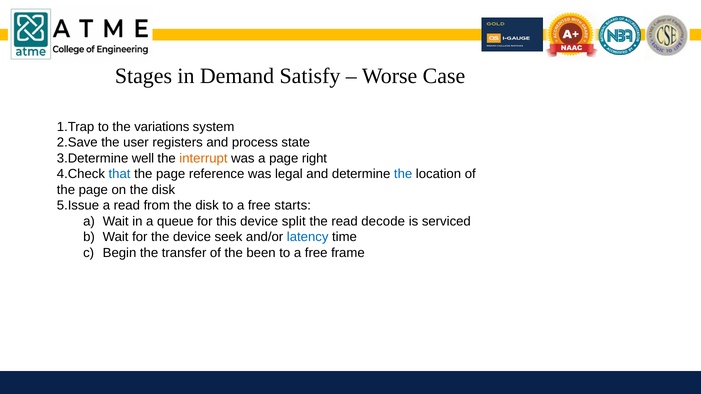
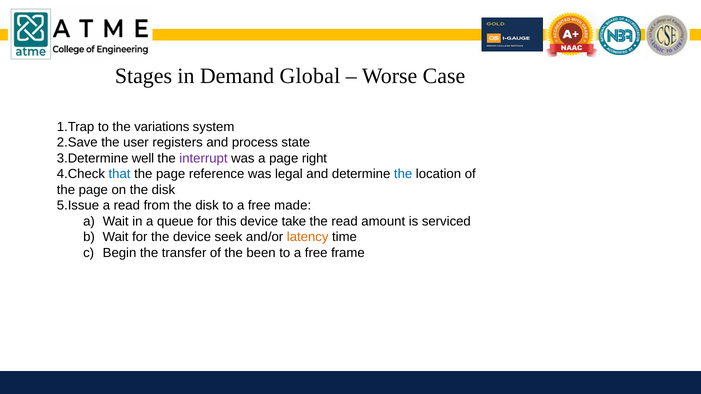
Satisfy: Satisfy -> Global
interrupt colour: orange -> purple
starts: starts -> made
split: split -> take
decode: decode -> amount
latency colour: blue -> orange
